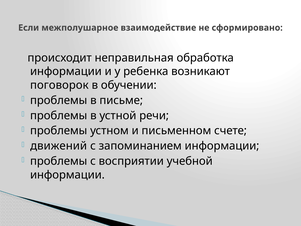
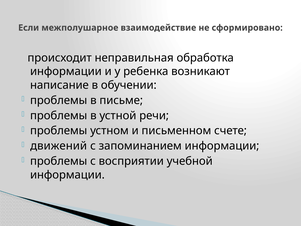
поговорок: поговорок -> написание
